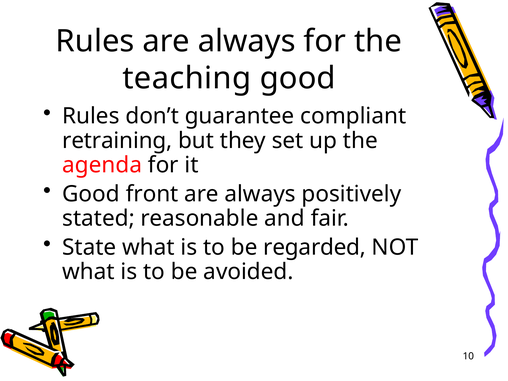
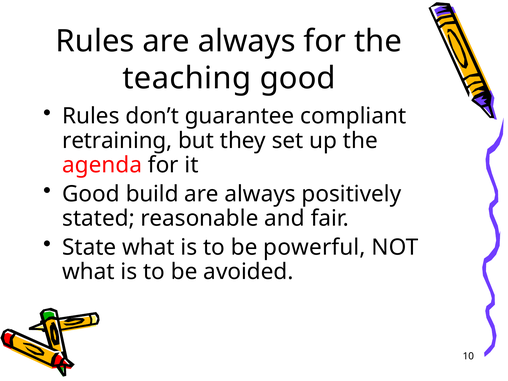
front: front -> build
regarded: regarded -> powerful
